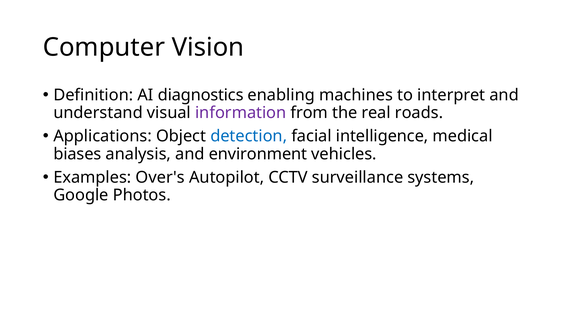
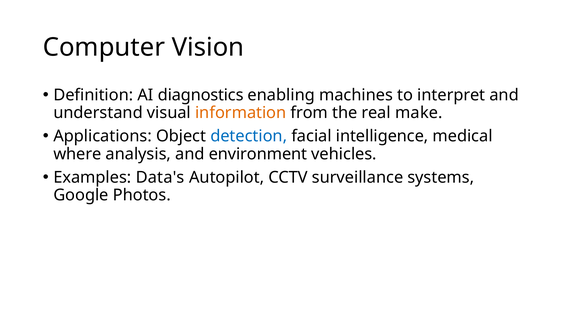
information colour: purple -> orange
roads: roads -> make
biases: biases -> where
Over's: Over's -> Data's
